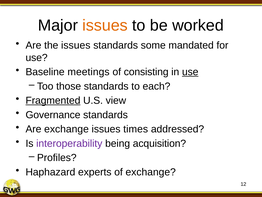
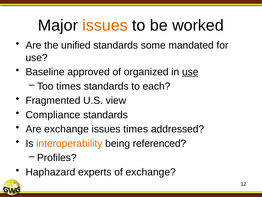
the issues: issues -> unified
meetings: meetings -> approved
consisting: consisting -> organized
Too those: those -> times
Fragmented underline: present -> none
Governance: Governance -> Compliance
interoperability colour: purple -> orange
acquisition: acquisition -> referenced
